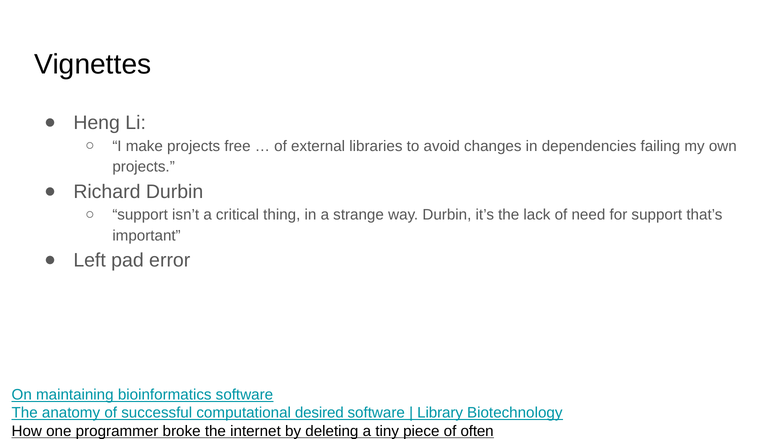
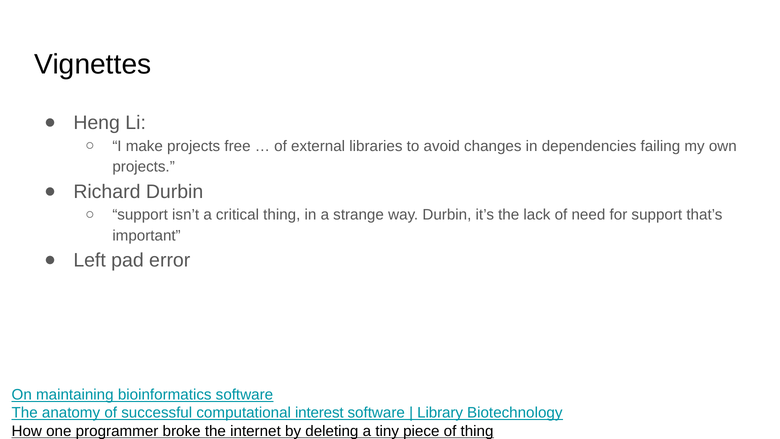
desired: desired -> interest
of often: often -> thing
